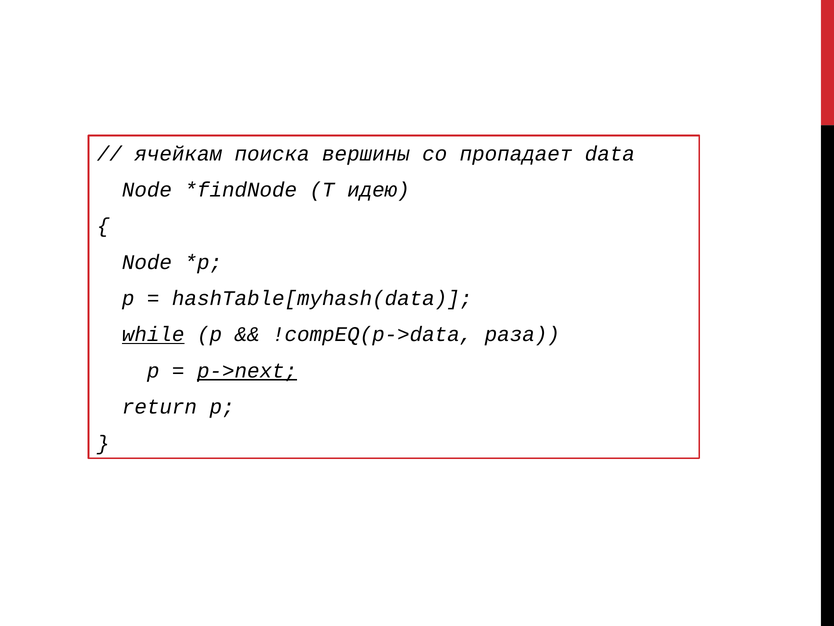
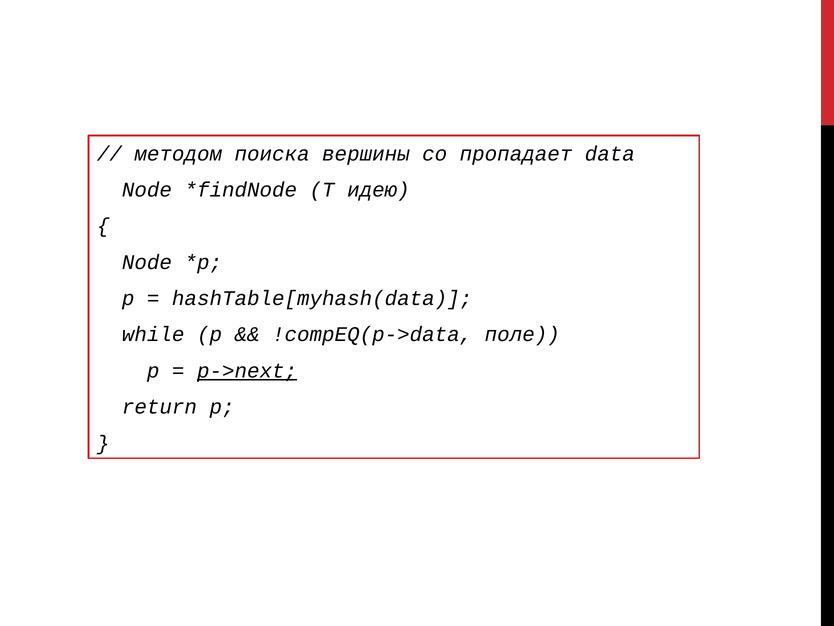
ячейкам: ячейкам -> методом
while underline: present -> none
раза: раза -> поле
